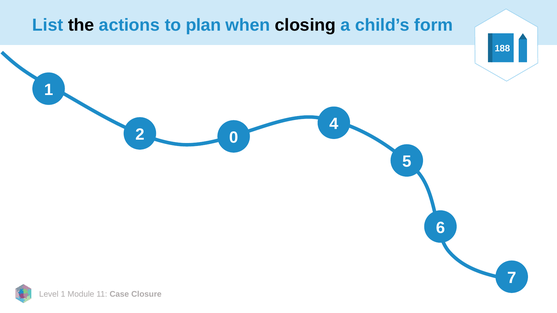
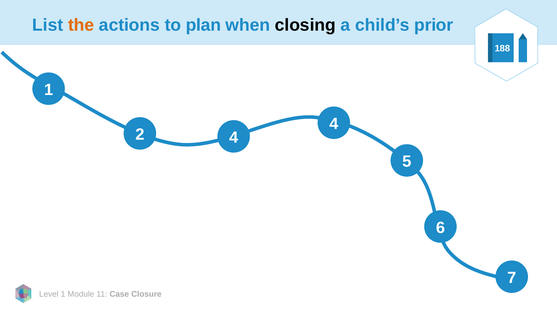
the colour: black -> orange
form: form -> prior
2 0: 0 -> 4
